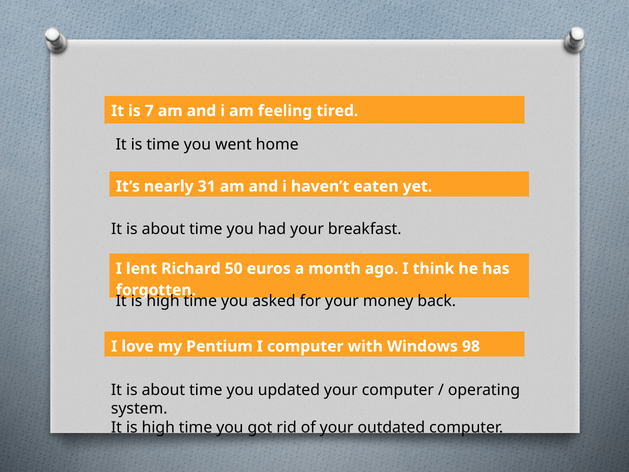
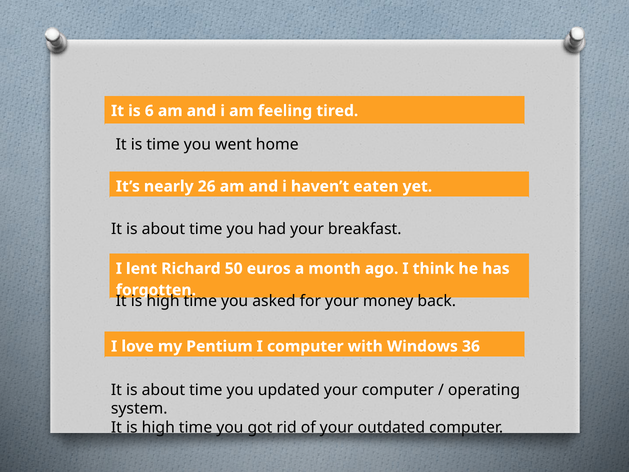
7: 7 -> 6
31: 31 -> 26
98: 98 -> 36
